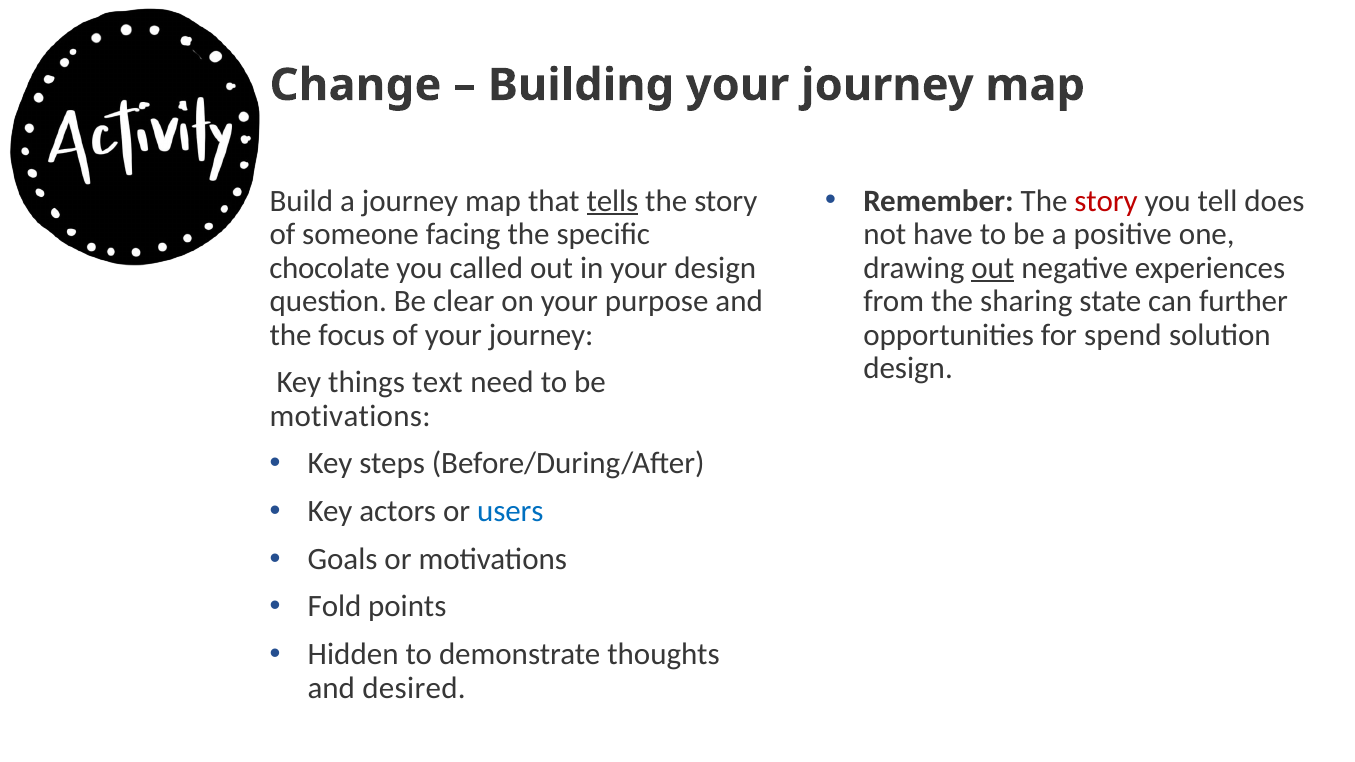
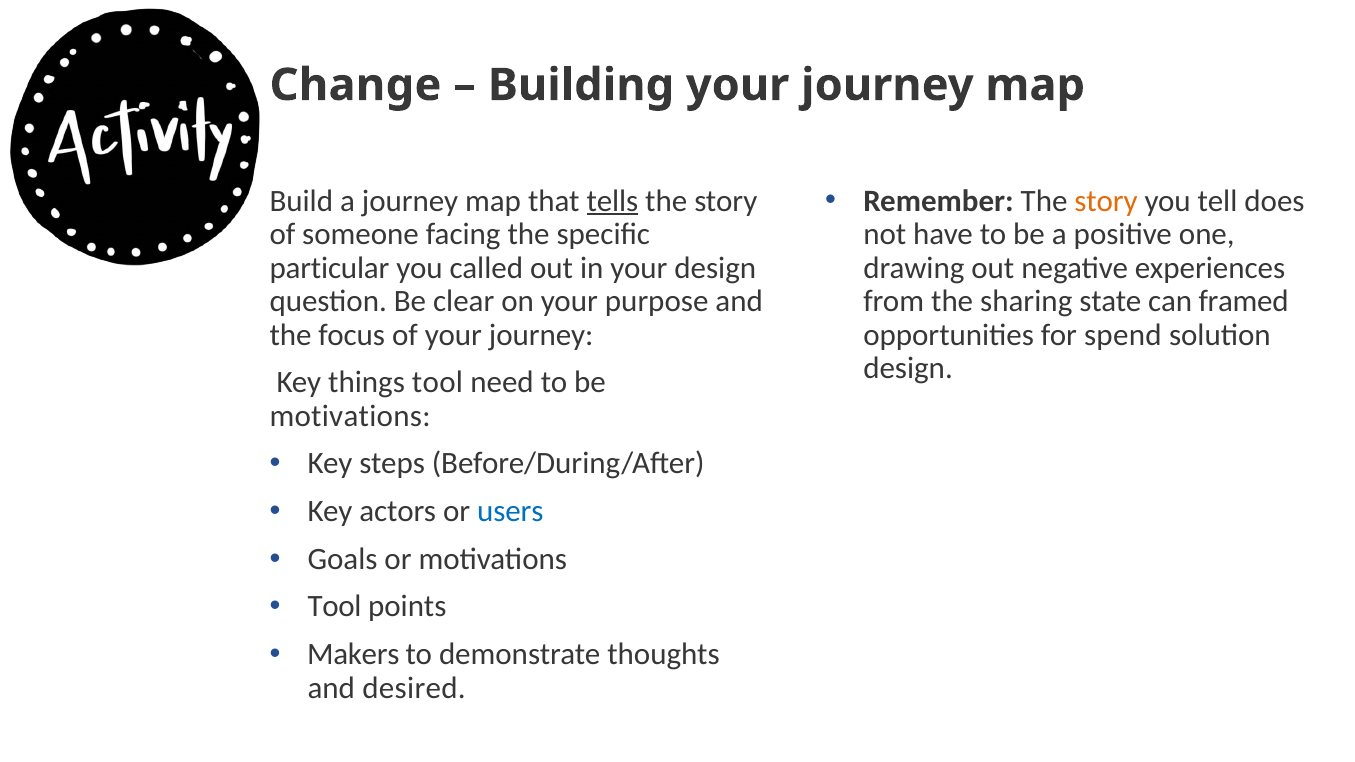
story at (1106, 201) colour: red -> orange
chocolate: chocolate -> particular
out at (993, 268) underline: present -> none
further: further -> framed
things text: text -> tool
Fold at (334, 607): Fold -> Tool
Hidden: Hidden -> Makers
